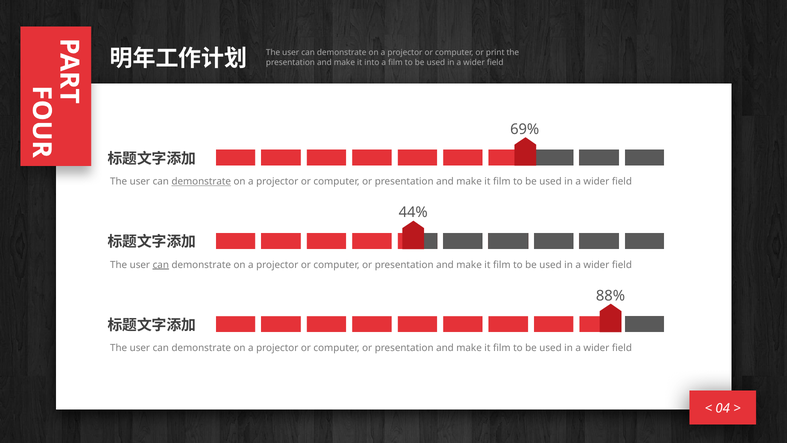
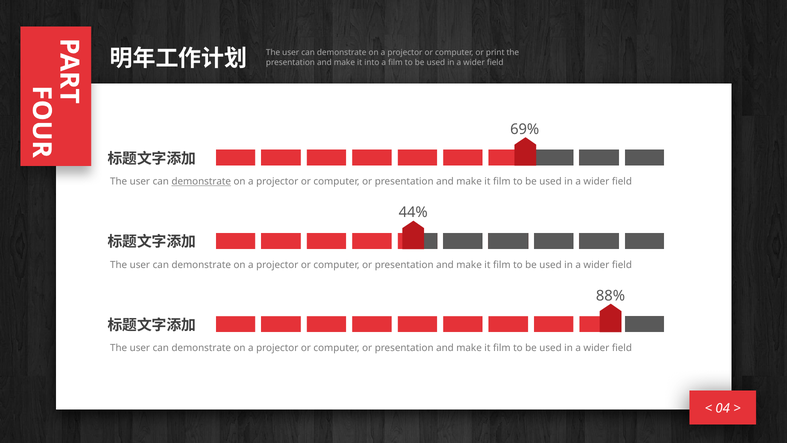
can at (161, 265) underline: present -> none
